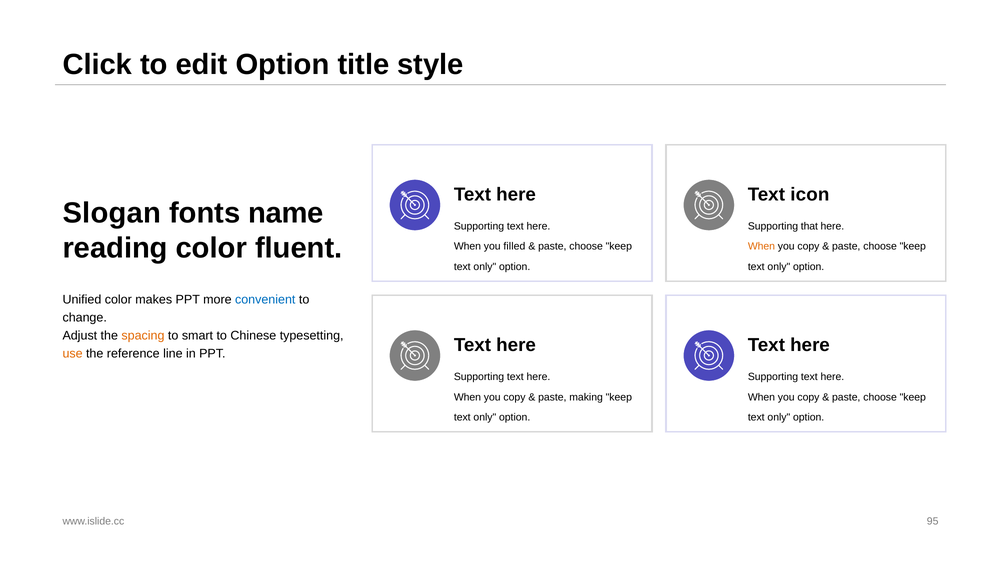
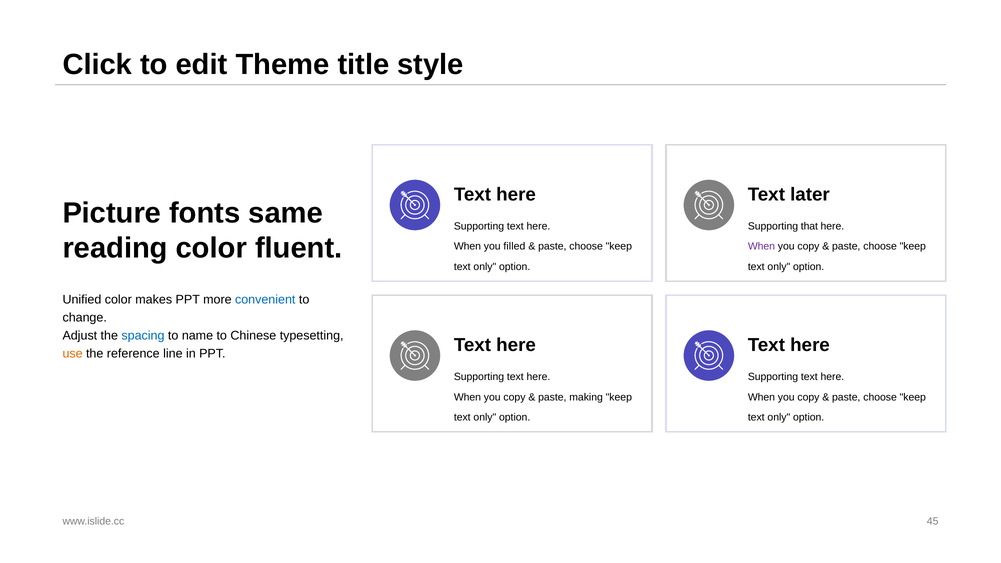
edit Option: Option -> Theme
icon: icon -> later
Slogan: Slogan -> Picture
name: name -> same
When at (761, 247) colour: orange -> purple
spacing colour: orange -> blue
smart: smart -> name
95: 95 -> 45
